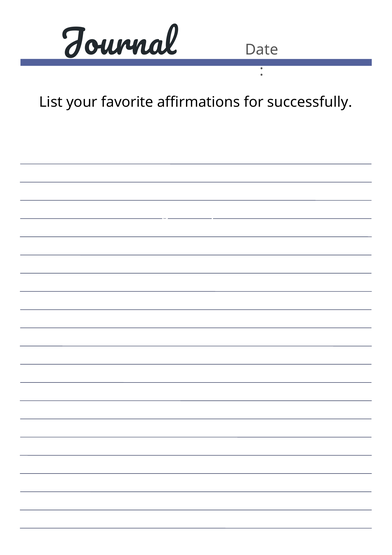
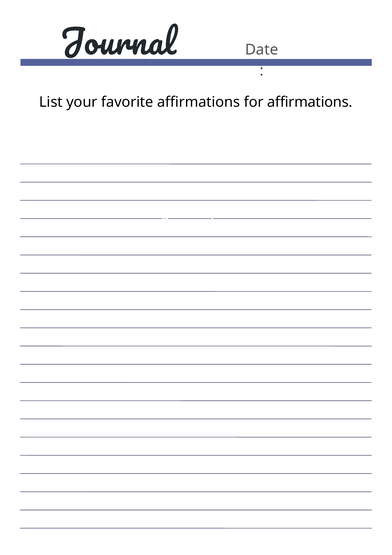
for successfully: successfully -> affirmations
